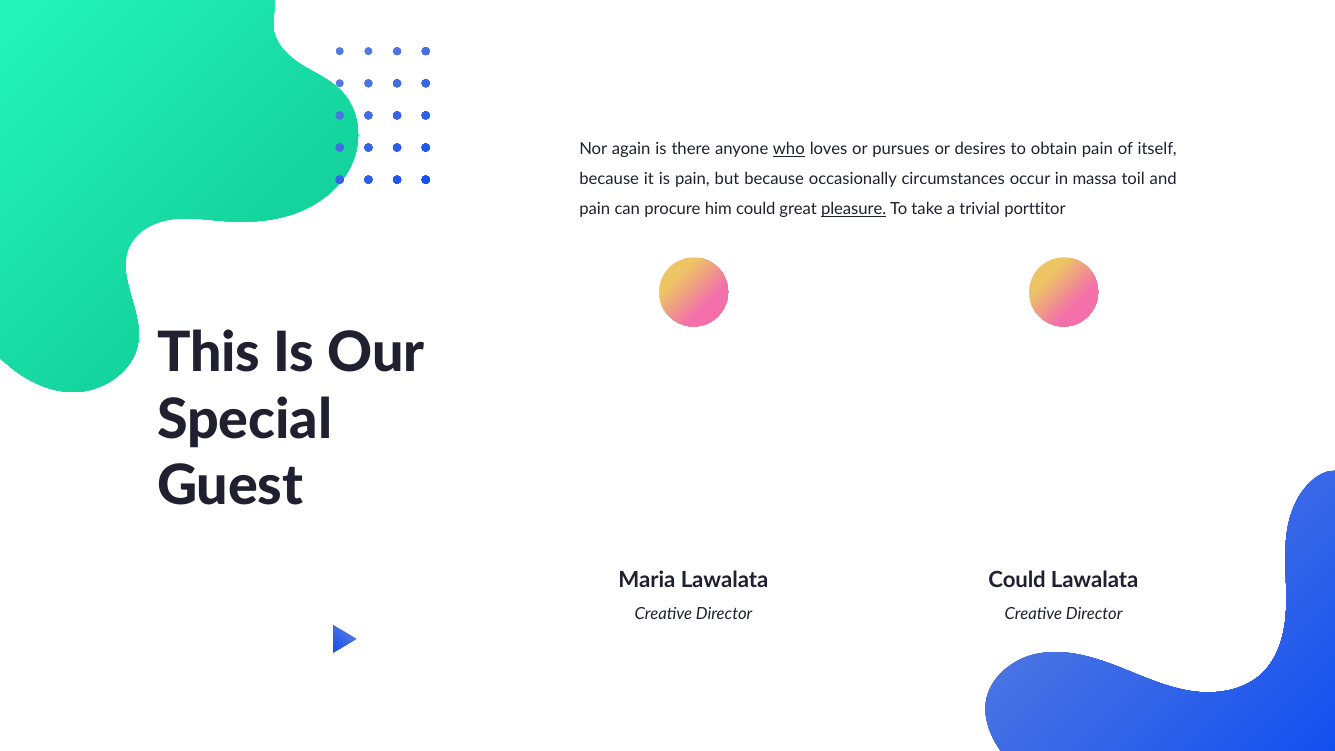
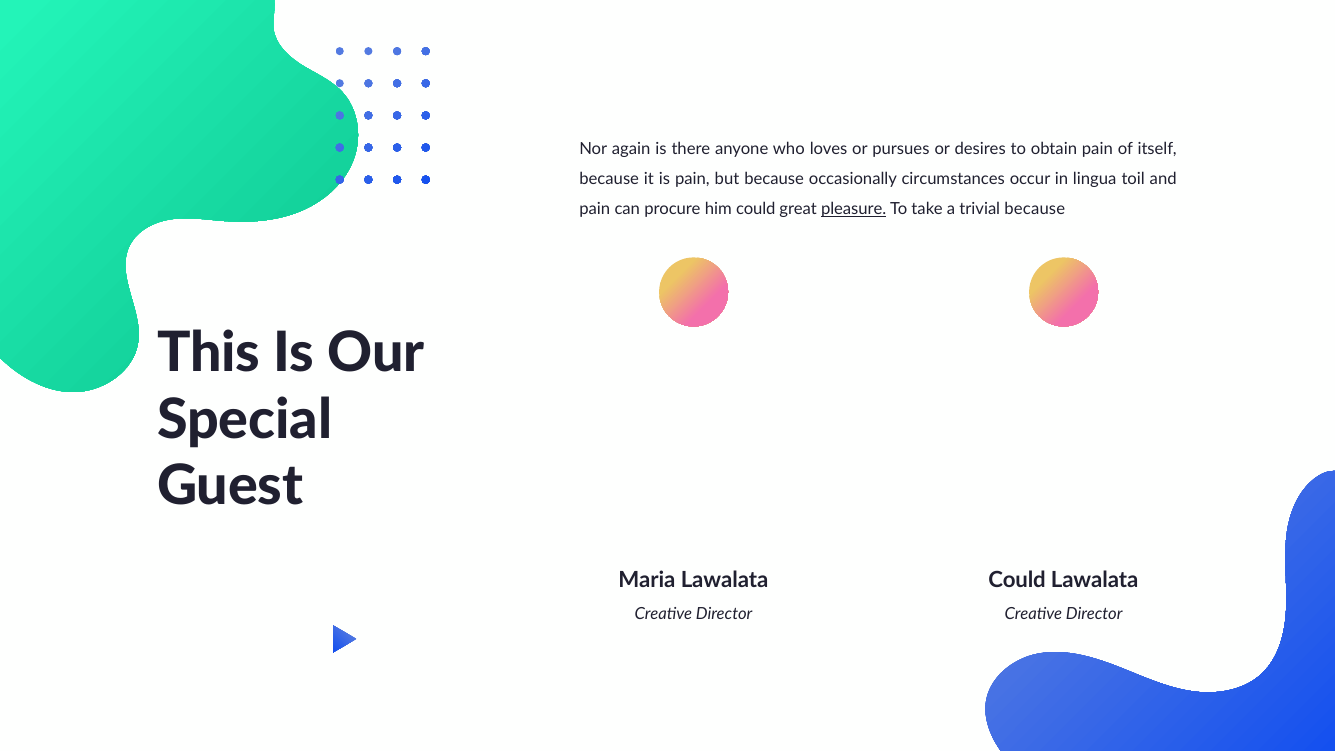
who underline: present -> none
massa: massa -> lingua
trivial porttitor: porttitor -> because
